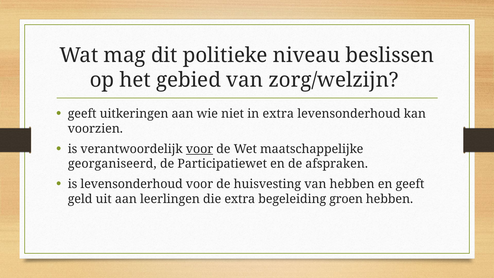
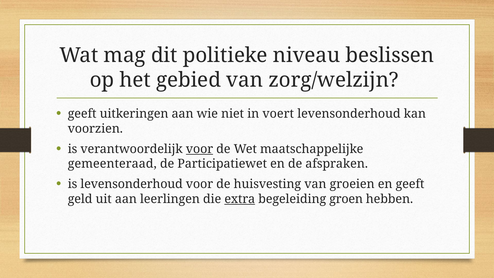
in extra: extra -> voert
georganiseerd: georganiseerd -> gemeenteraad
van hebben: hebben -> groeien
extra at (240, 199) underline: none -> present
